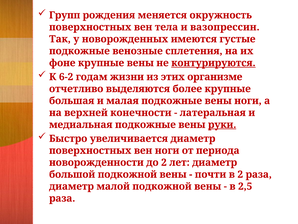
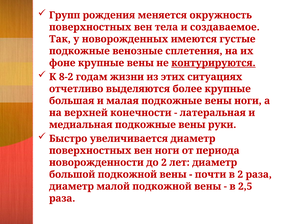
вазопрессин: вазопрессин -> создаваемое
6-2: 6-2 -> 8-2
организме: организме -> ситуациях
руки underline: present -> none
